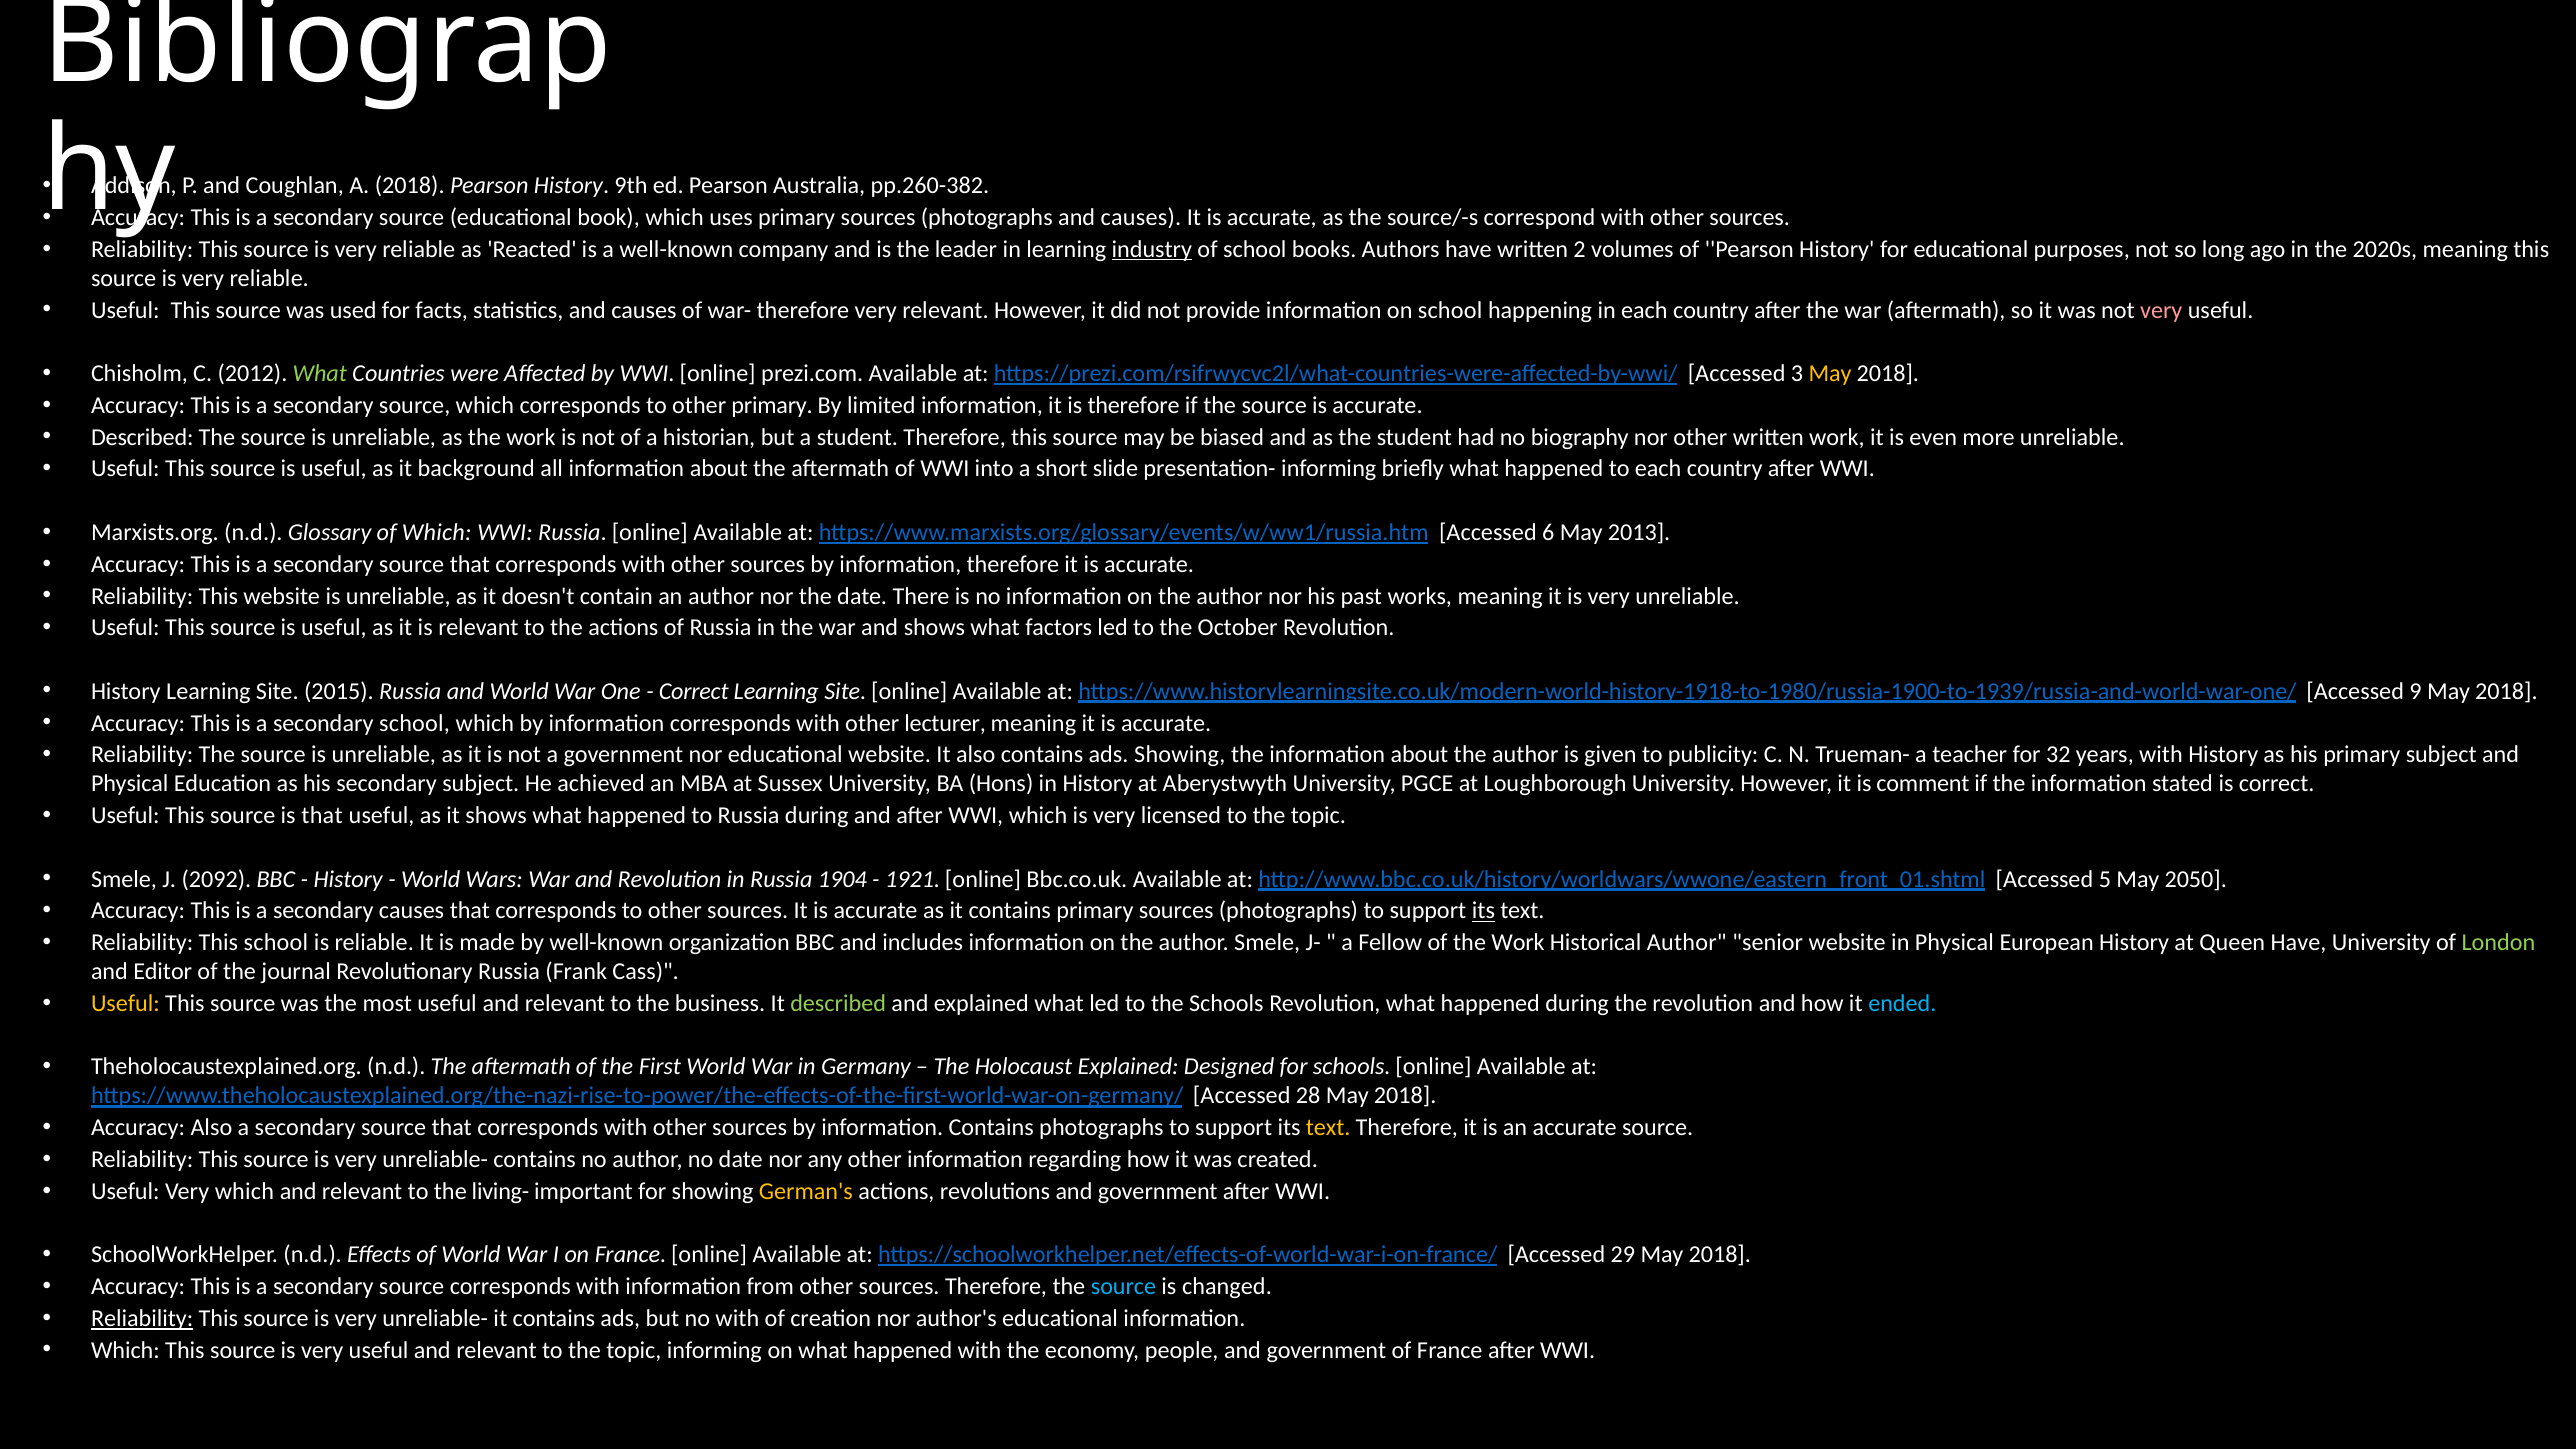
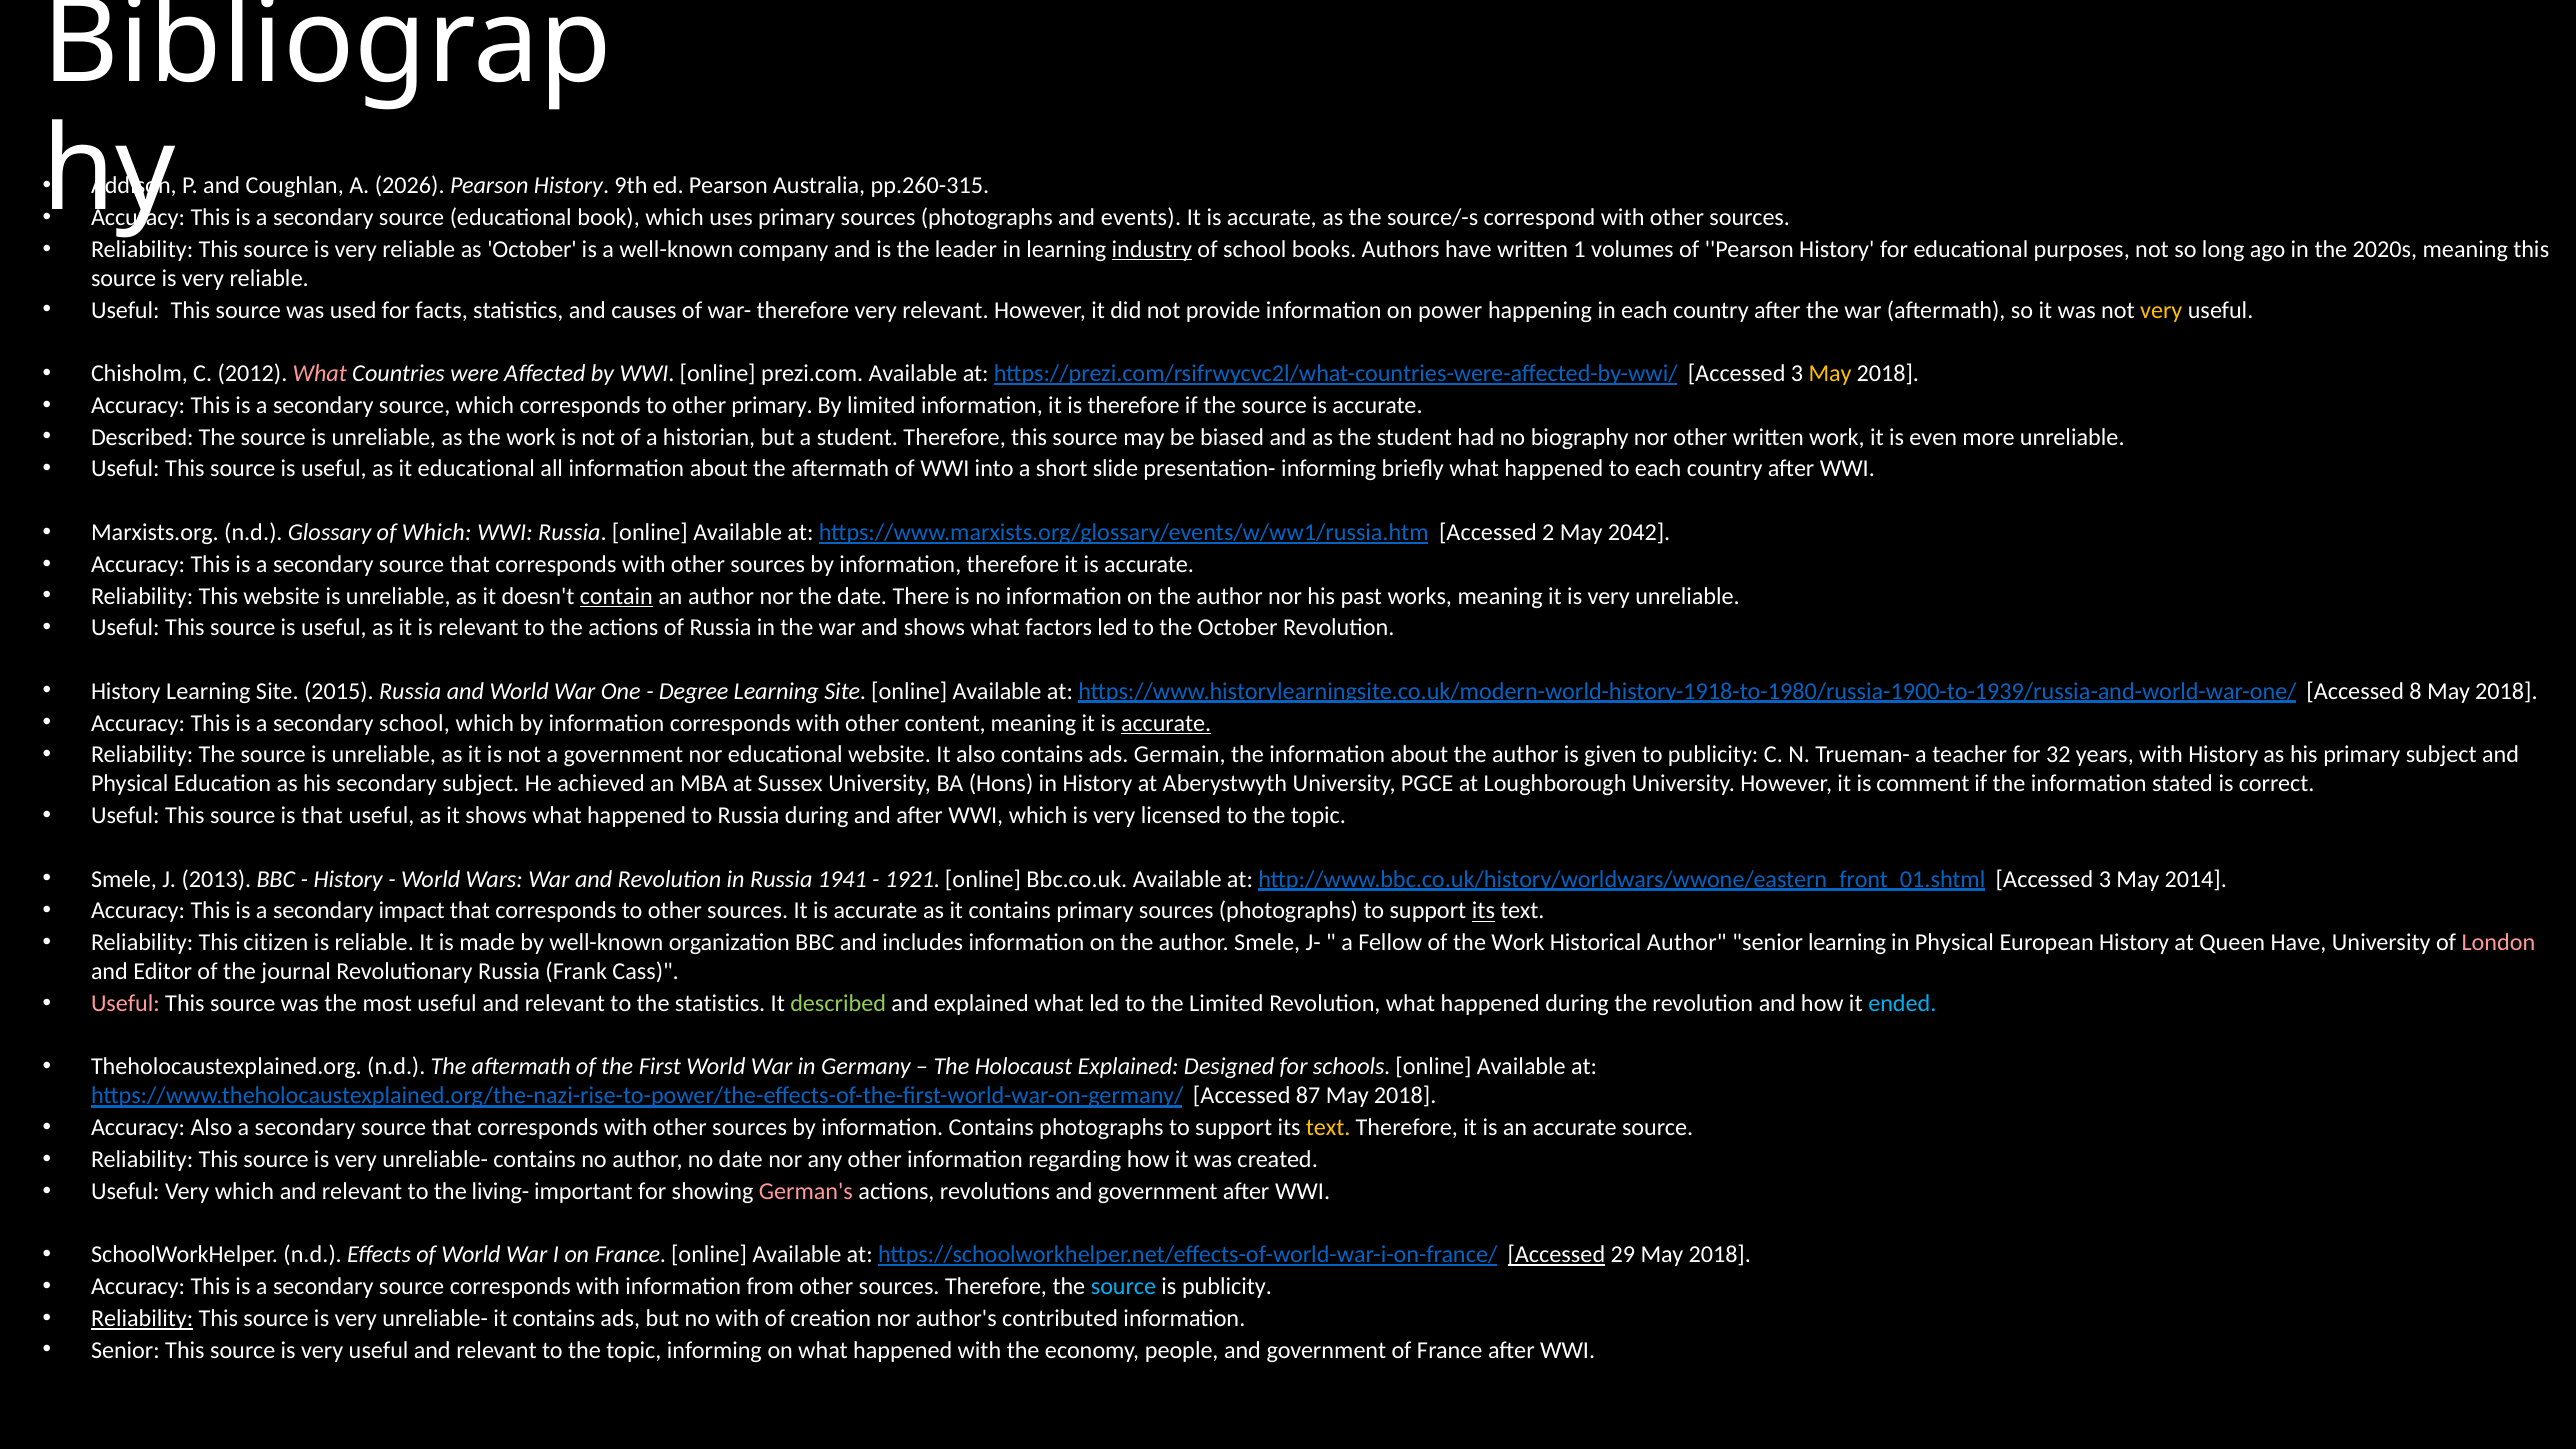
A 2018: 2018 -> 2026
pp.260-382: pp.260-382 -> pp.260-315
photographs and causes: causes -> events
as Reacted: Reacted -> October
2: 2 -> 1
on school: school -> power
very at (2161, 310) colour: pink -> yellow
What at (320, 374) colour: light green -> pink
it background: background -> educational
6: 6 -> 2
2013: 2013 -> 2042
contain underline: none -> present
Correct at (694, 691): Correct -> Degree
9: 9 -> 8
lecturer: lecturer -> content
accurate at (1166, 723) underline: none -> present
ads Showing: Showing -> Germain
2092: 2092 -> 2013
1904: 1904 -> 1941
http://www.bbc.co.uk/history/worldwars/wwone/eastern_front_01.shtml Accessed 5: 5 -> 3
2050: 2050 -> 2014
secondary causes: causes -> impact
This school: school -> citizen
senior website: website -> learning
London colour: light green -> pink
Useful at (125, 1003) colour: yellow -> pink
the business: business -> statistics
the Schools: Schools -> Limited
28: 28 -> 87
German's colour: yellow -> pink
Accessed at (1556, 1255) underline: none -> present
is changed: changed -> publicity
author's educational: educational -> contributed
Which at (125, 1350): Which -> Senior
